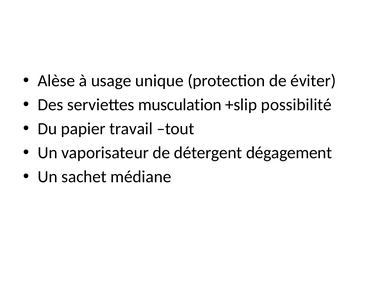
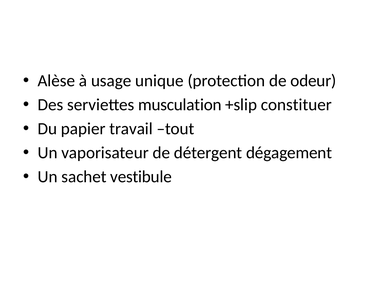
éviter: éviter -> odeur
possibilité: possibilité -> constituer
médiane: médiane -> vestibule
